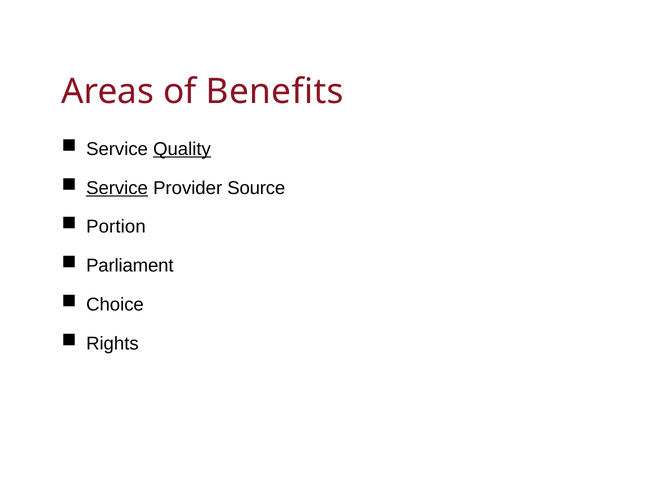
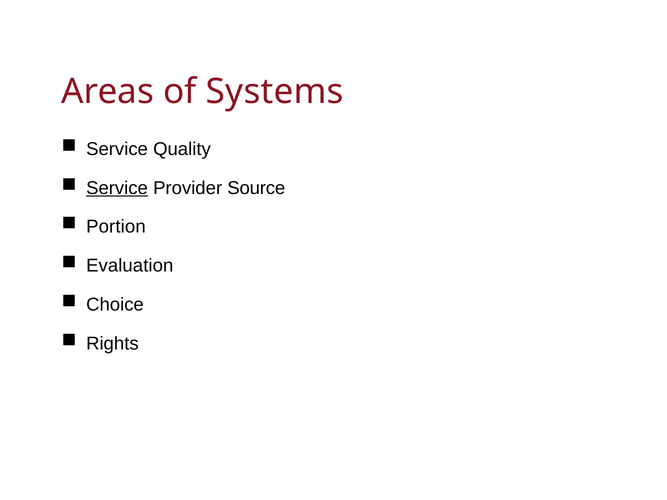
Benefits: Benefits -> Systems
Quality underline: present -> none
Parliament: Parliament -> Evaluation
